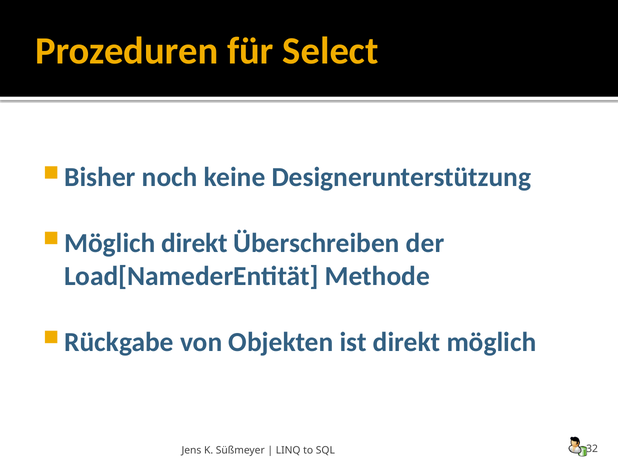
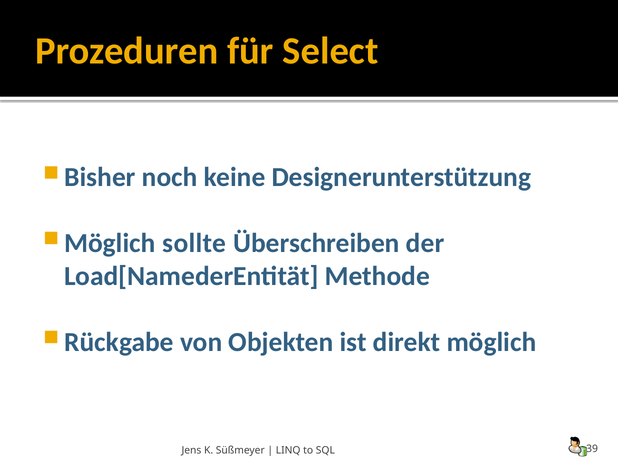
direkt at (195, 243): direkt -> sollte
32: 32 -> 39
